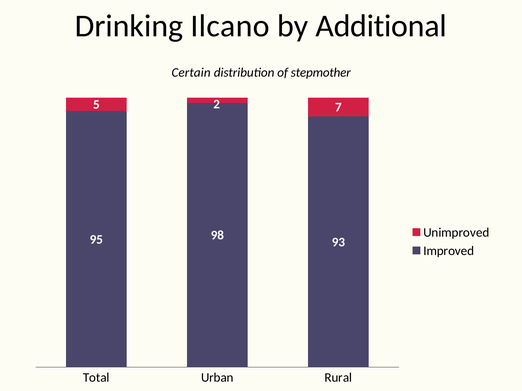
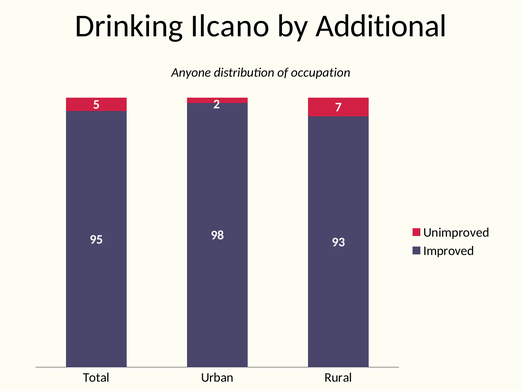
Certain: Certain -> Anyone
stepmother: stepmother -> occupation
